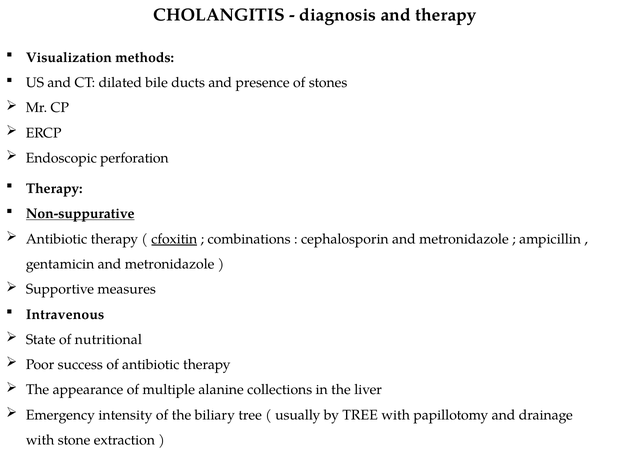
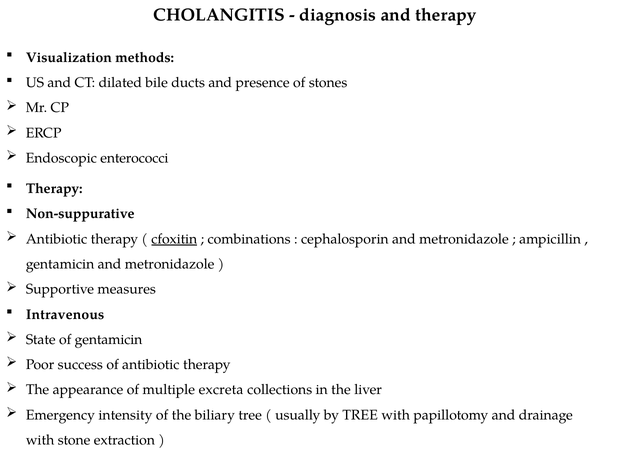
perforation: perforation -> enterococci
Non-suppurative underline: present -> none
of nutritional: nutritional -> gentamicin
alanine: alanine -> excreta
